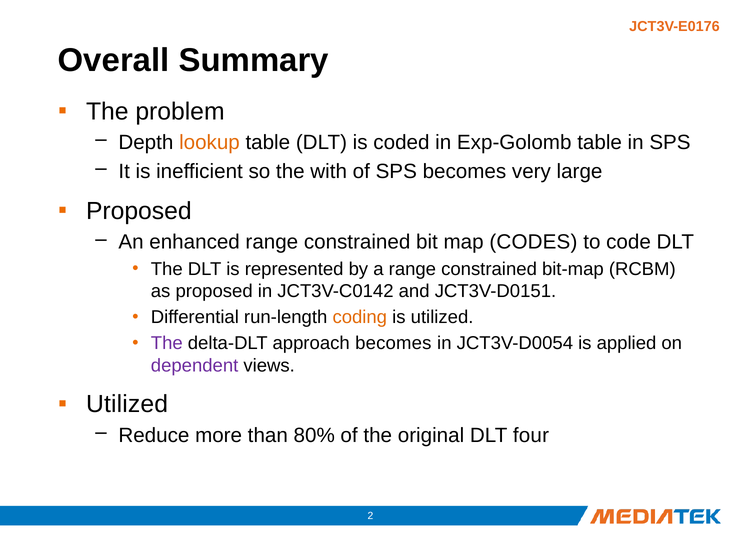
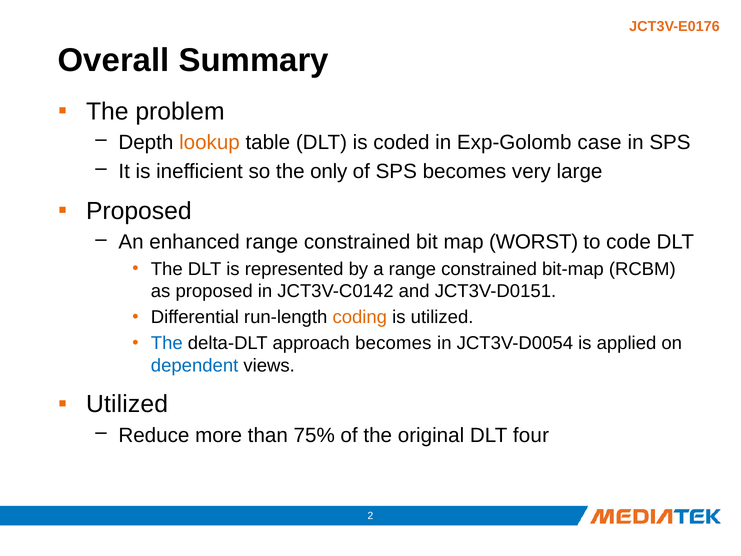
Exp-Golomb table: table -> case
with: with -> only
CODES: CODES -> WORST
The at (167, 343) colour: purple -> blue
dependent colour: purple -> blue
80%: 80% -> 75%
